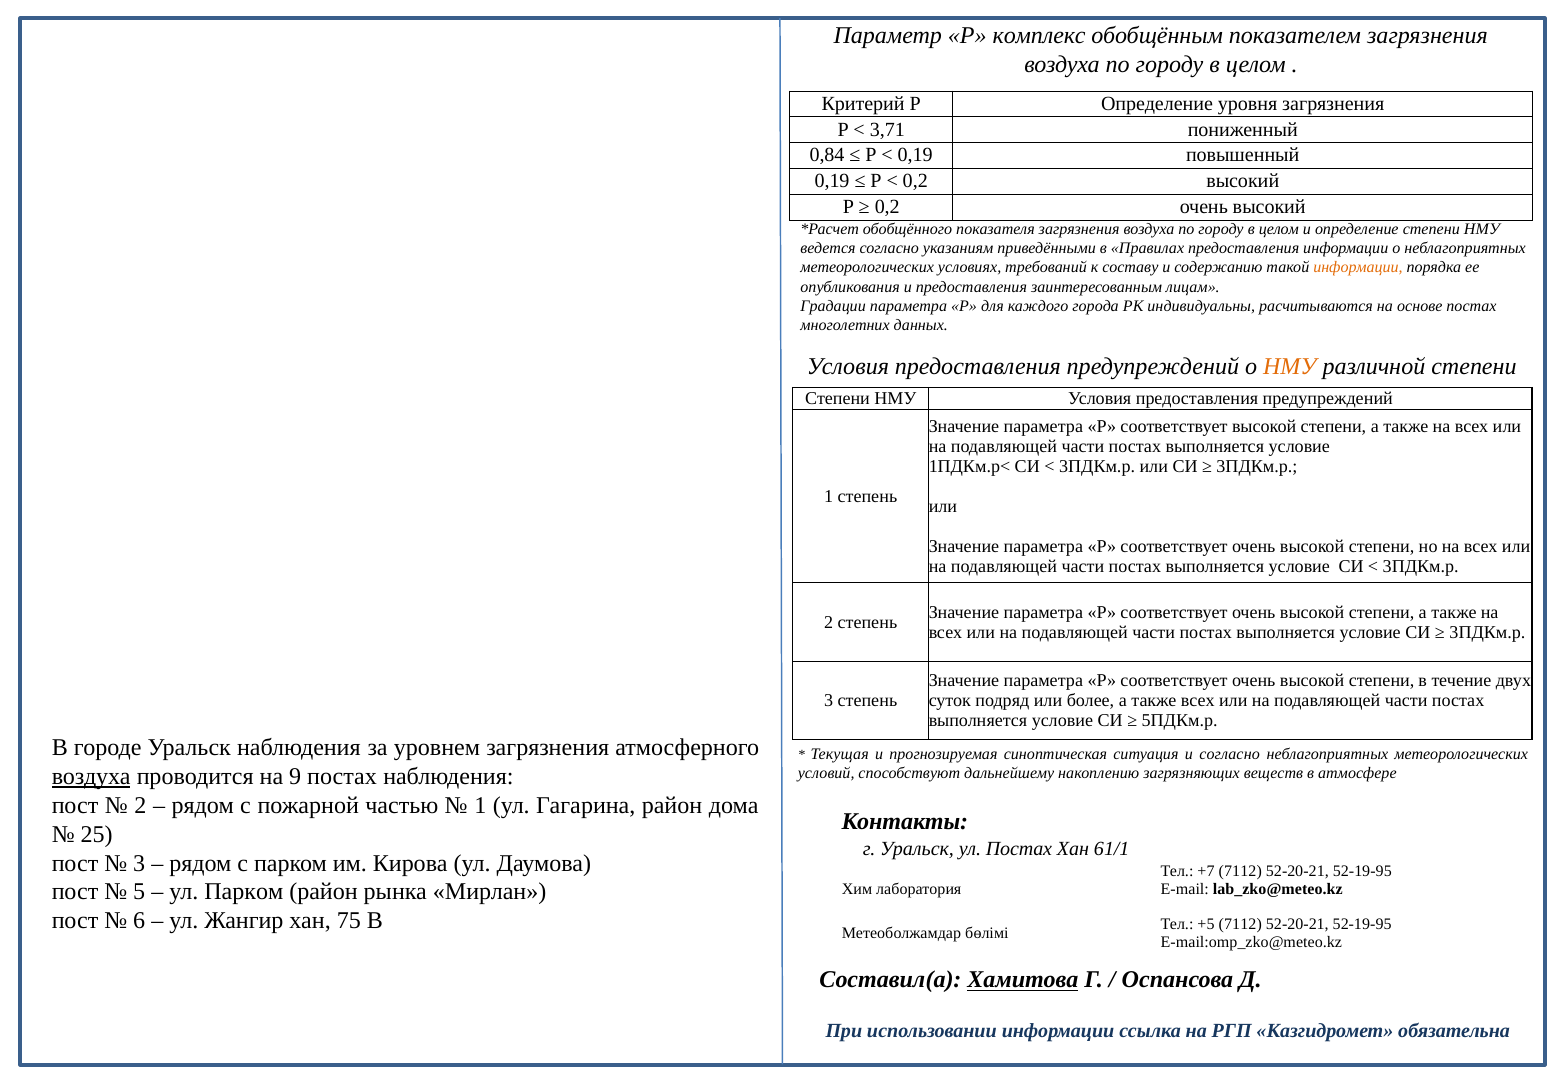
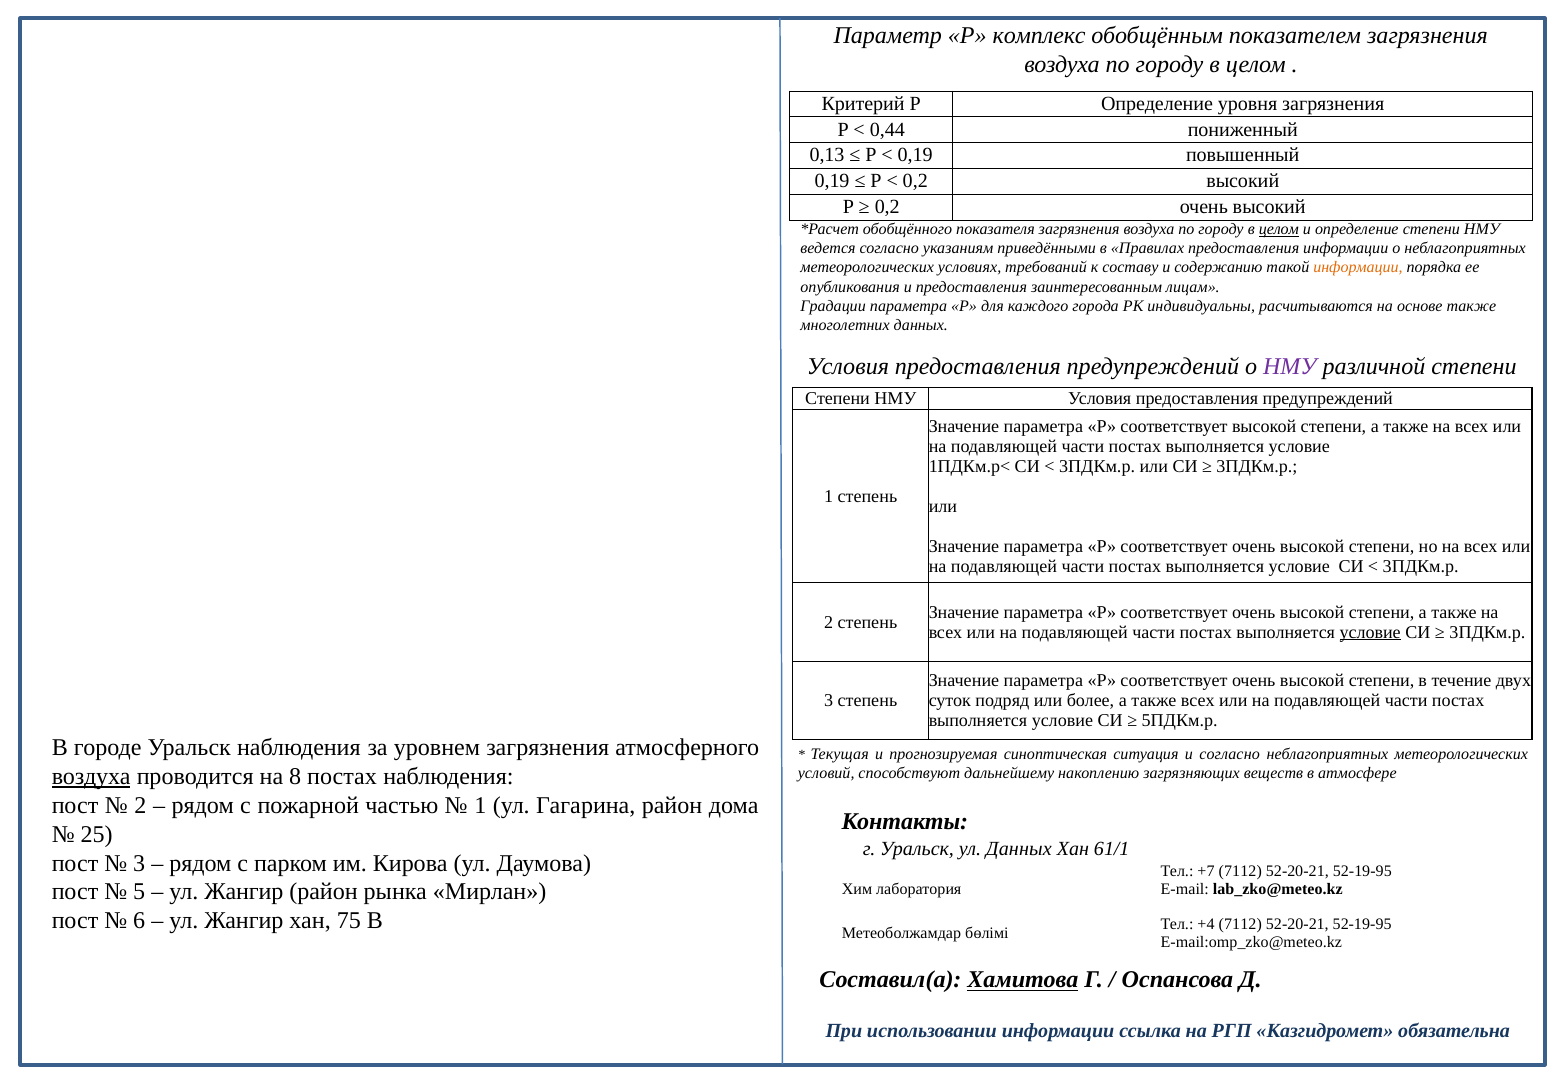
3,71: 3,71 -> 0,44
0,84: 0,84 -> 0,13
целом at (1279, 229) underline: none -> present
основе постах: постах -> также
НМУ at (1290, 366) colour: orange -> purple
условие at (1370, 632) underline: none -> present
9: 9 -> 8
ул Постах: Постах -> Данных
Парком at (244, 892): Парком -> Жангир
+5: +5 -> +4
